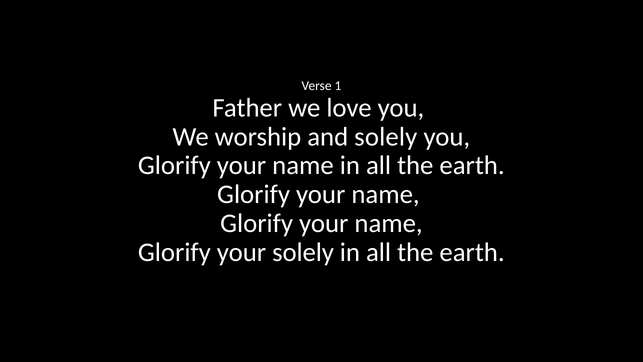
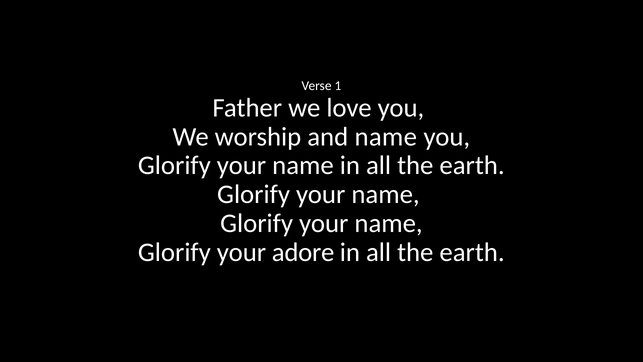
and solely: solely -> name
your solely: solely -> adore
